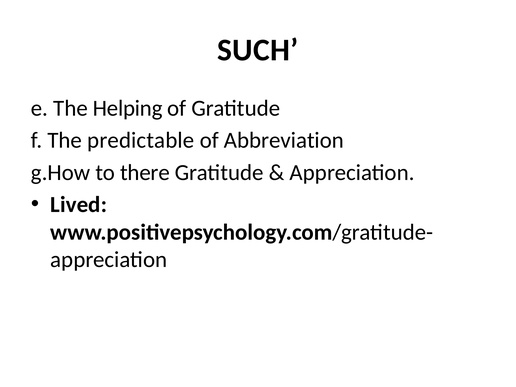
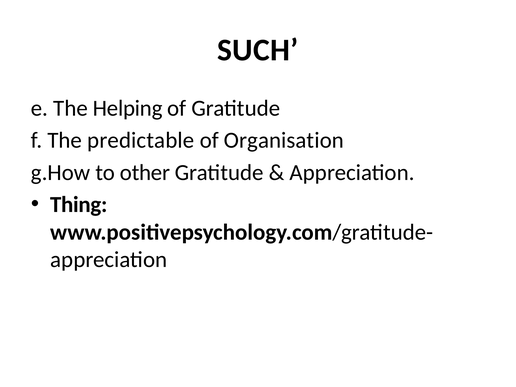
Abbreviation: Abbreviation -> Organisation
there: there -> other
Lived: Lived -> Thing
